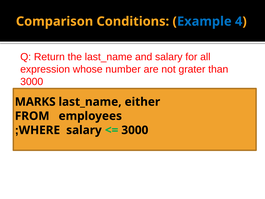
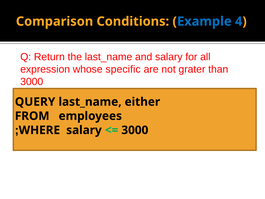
number: number -> specific
MARKS: MARKS -> QUERY
